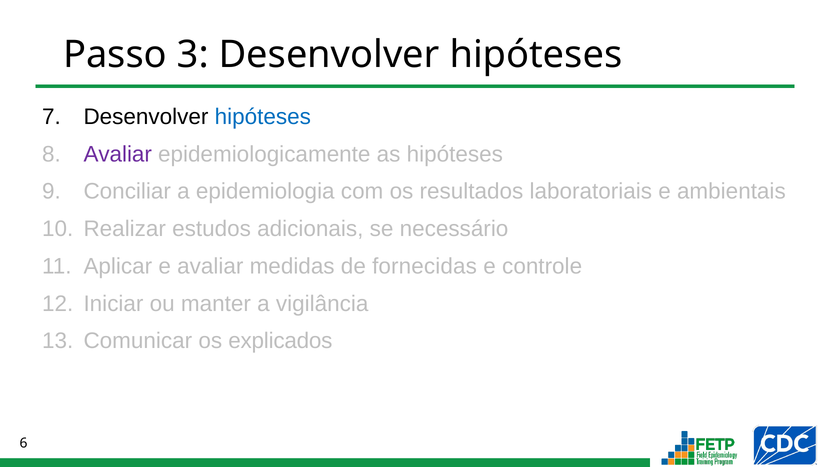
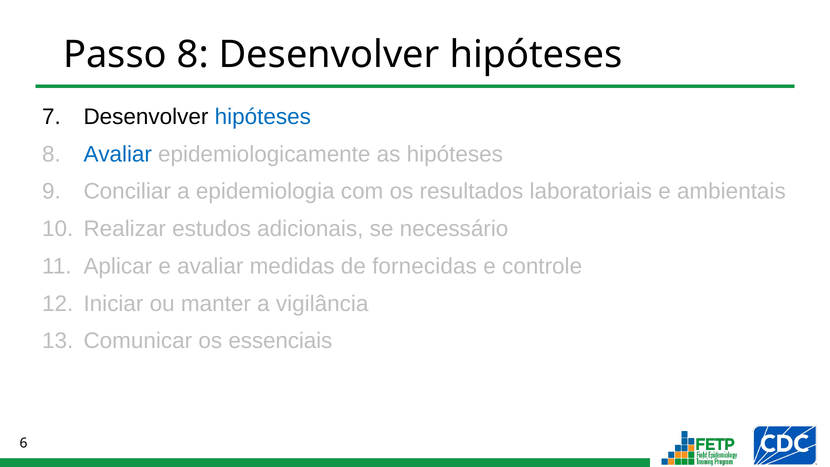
Passo 3: 3 -> 8
Avaliar at (118, 154) colour: purple -> blue
explicados: explicados -> essenciais
